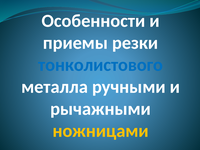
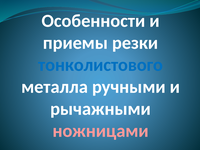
ножницами colour: yellow -> pink
